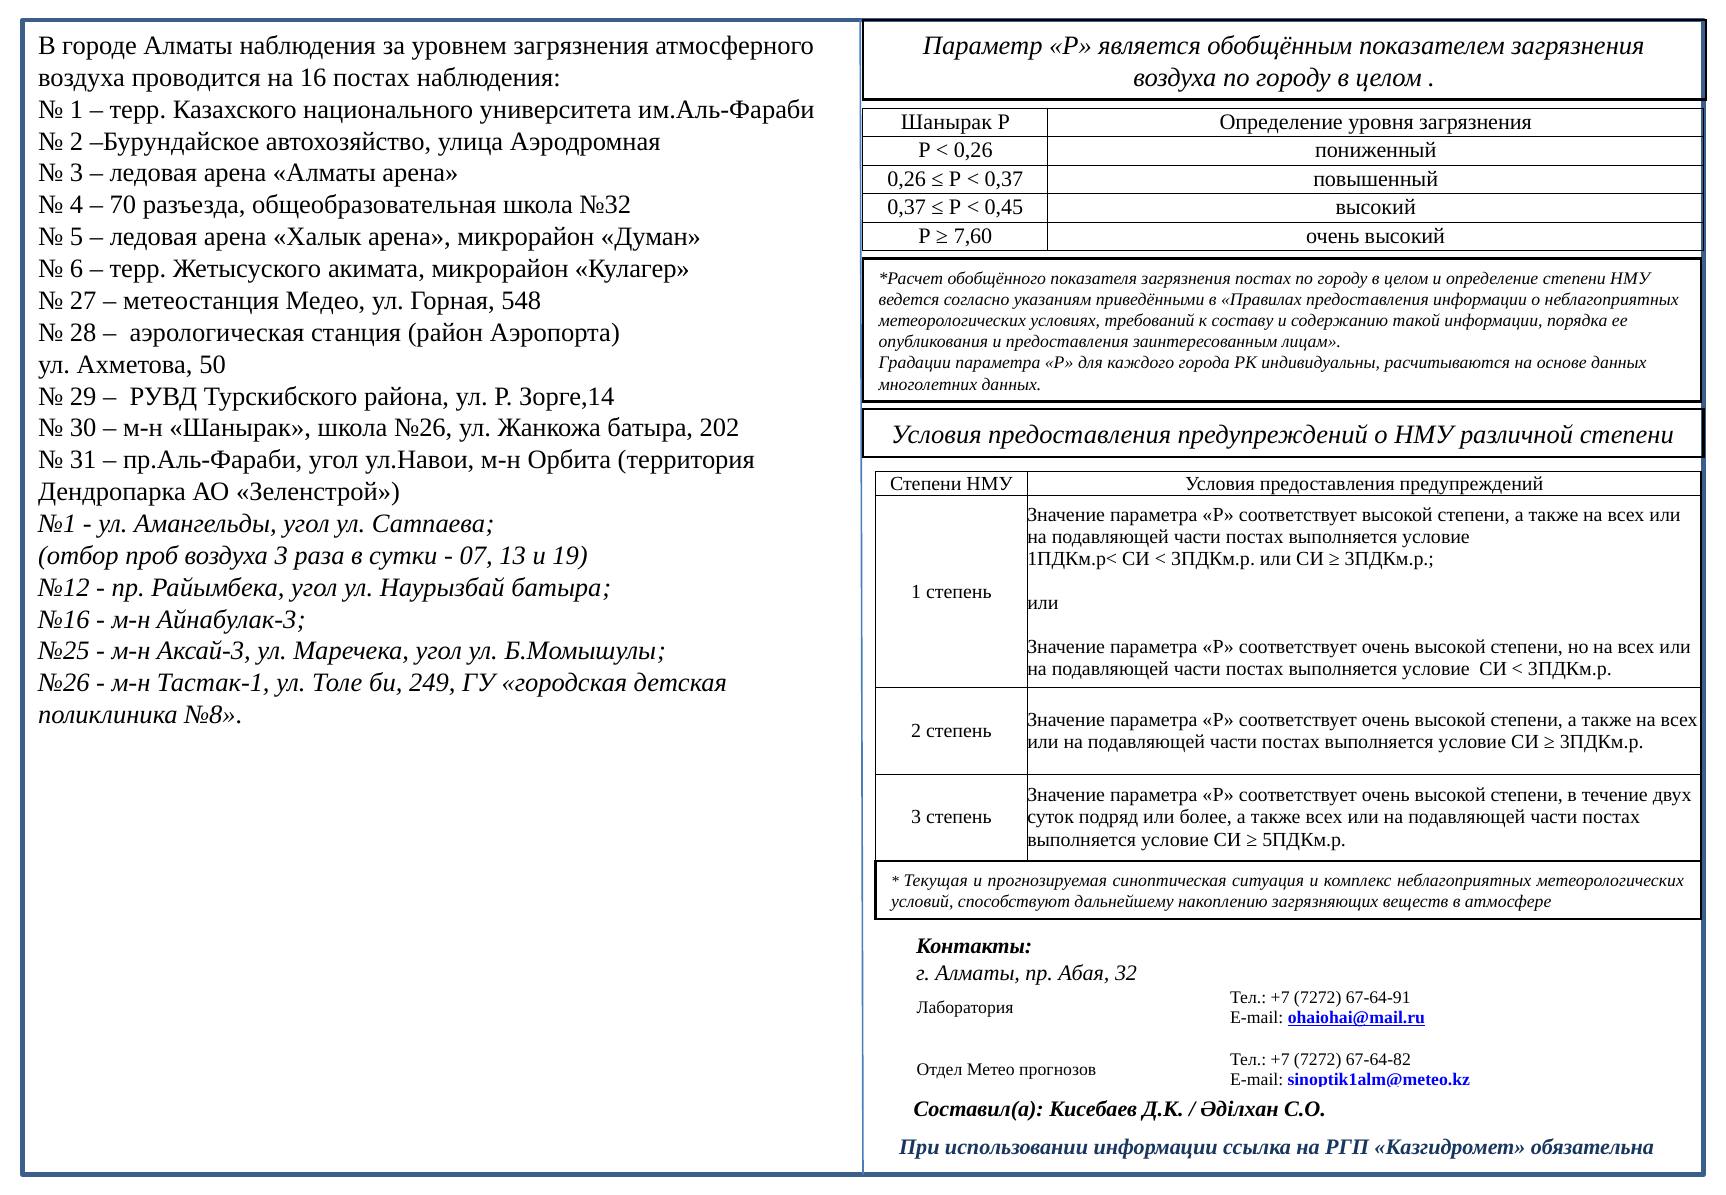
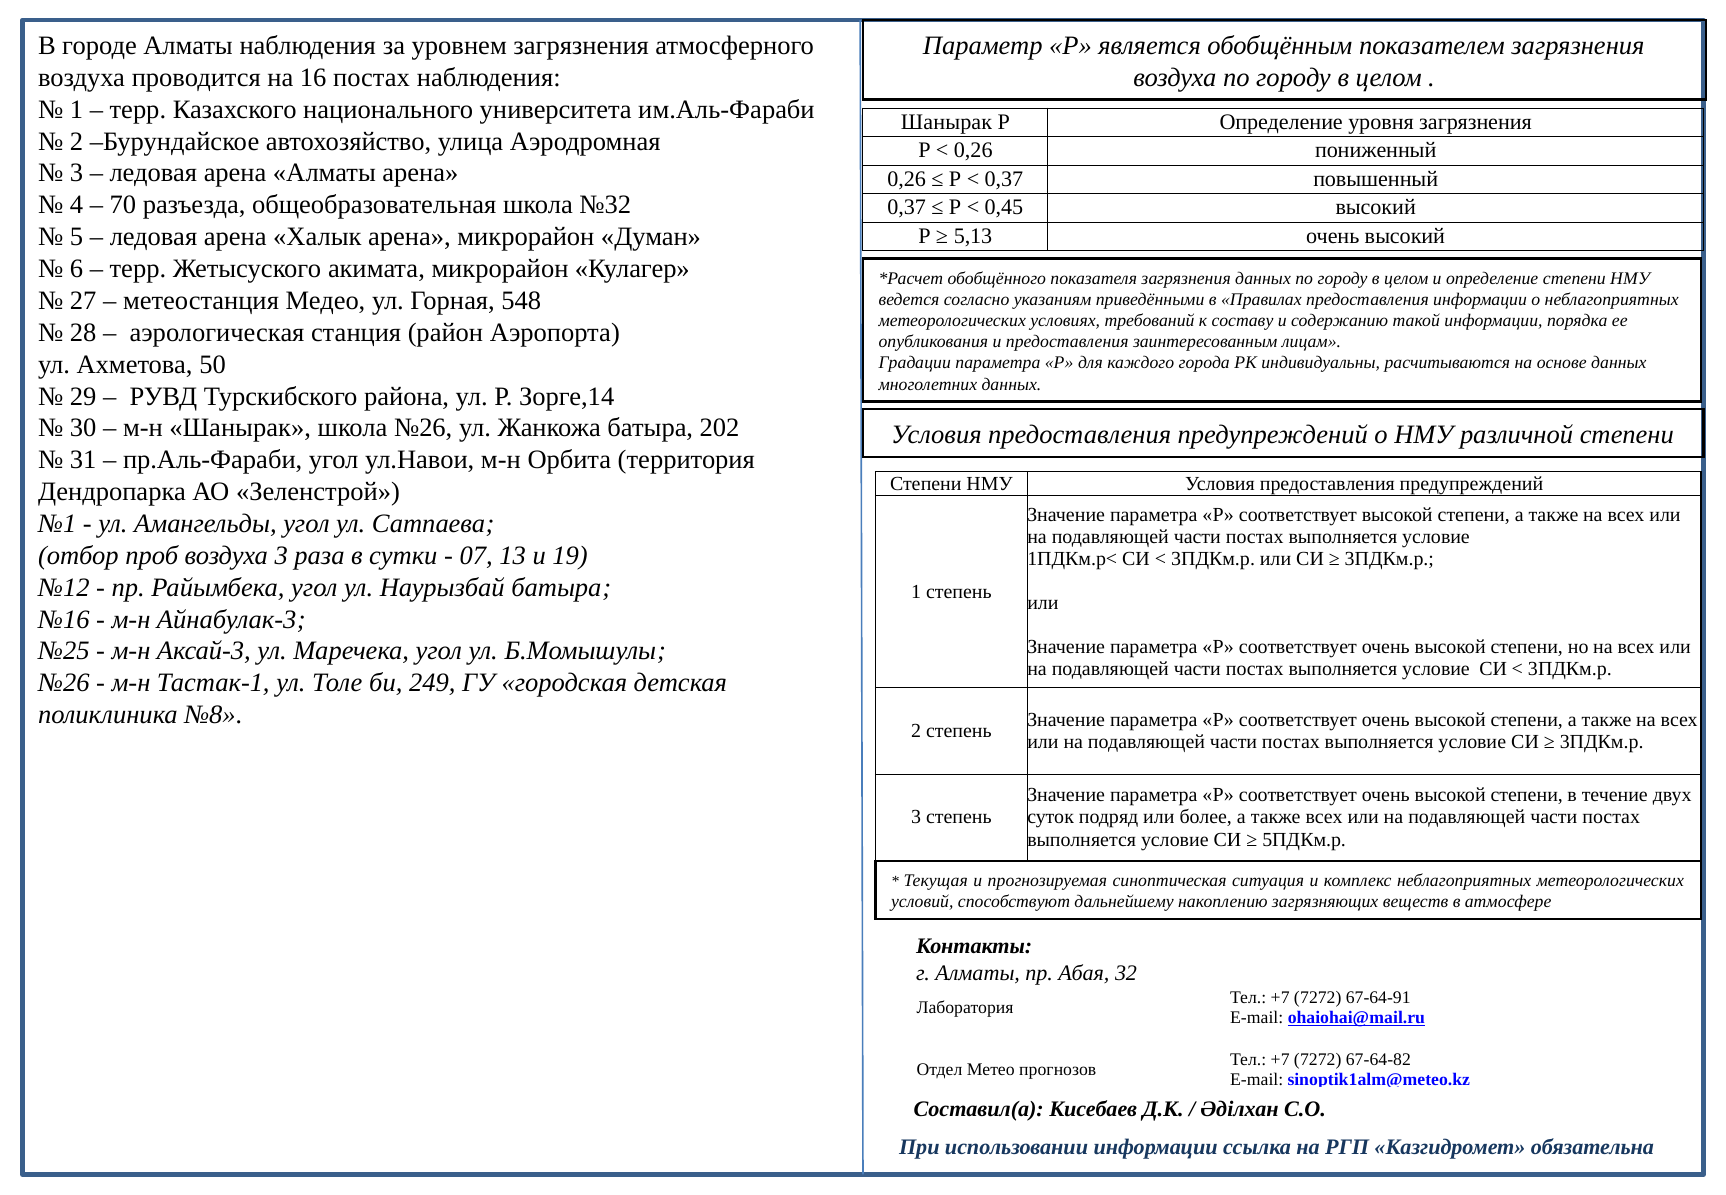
7,60: 7,60 -> 5,13
загрязнения постах: постах -> данных
